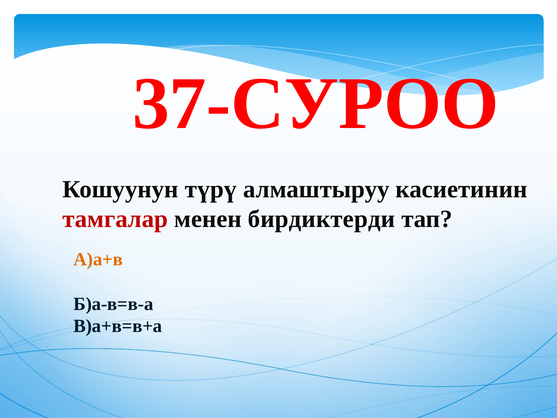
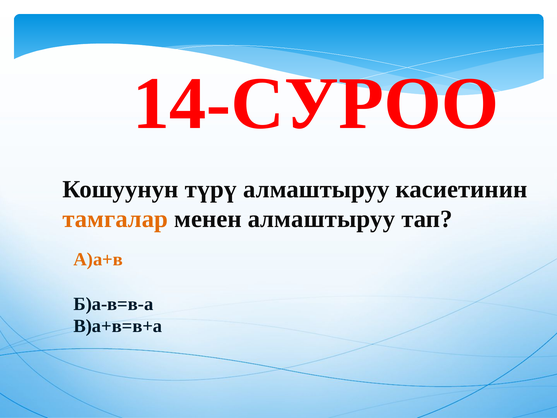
37-СУРОО: 37-СУРОО -> 14-СУРОО
тамгалар colour: red -> orange
менен бирдиктерди: бирдиктерди -> алмаштыруу
